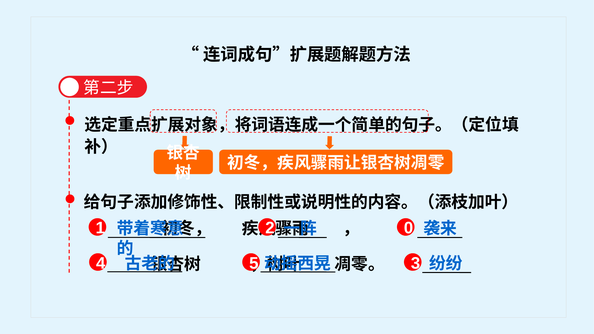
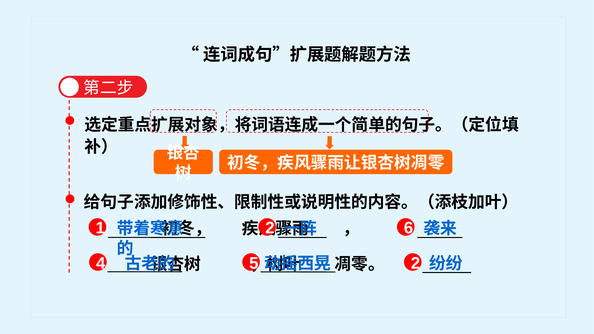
0: 0 -> 6
3 at (416, 263): 3 -> 2
